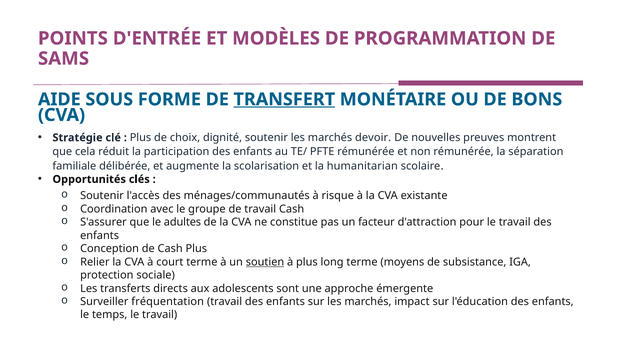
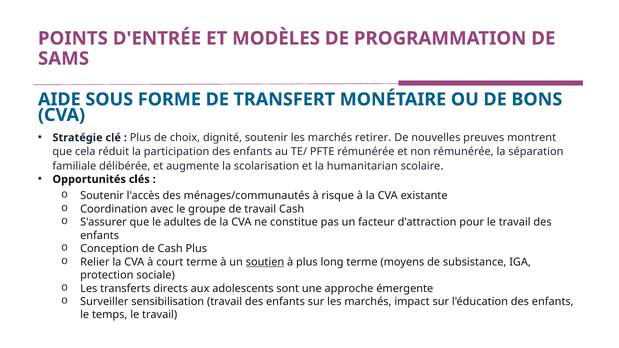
TRANSFERT underline: present -> none
devoir: devoir -> retirer
fréquentation: fréquentation -> sensibilisation
